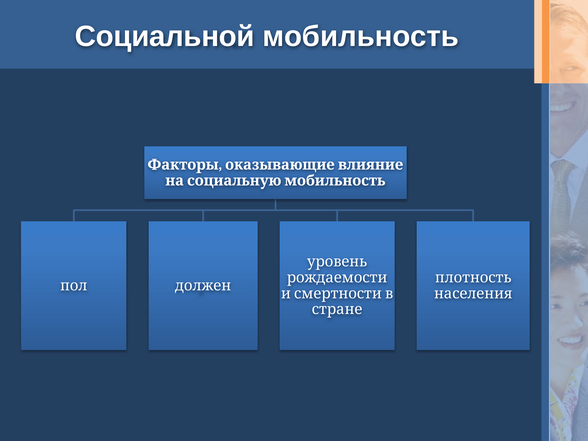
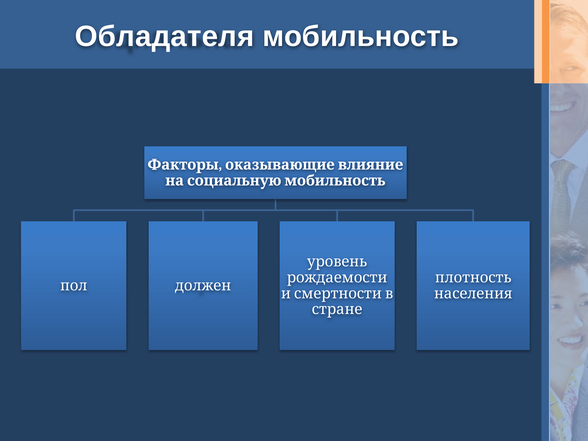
Социальной: Социальной -> Обладателя
